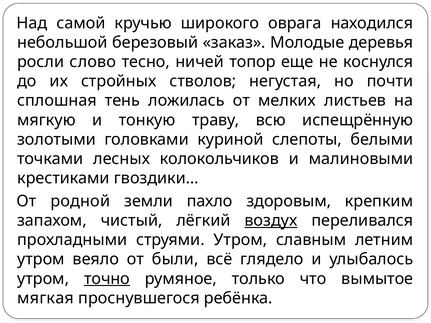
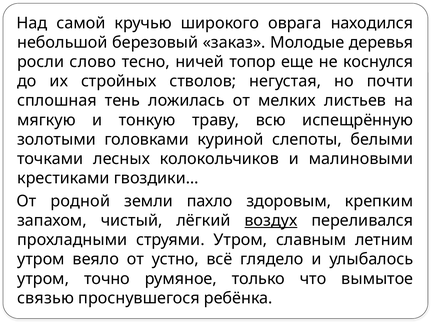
были: были -> устно
точно underline: present -> none
мягкая: мягкая -> связью
